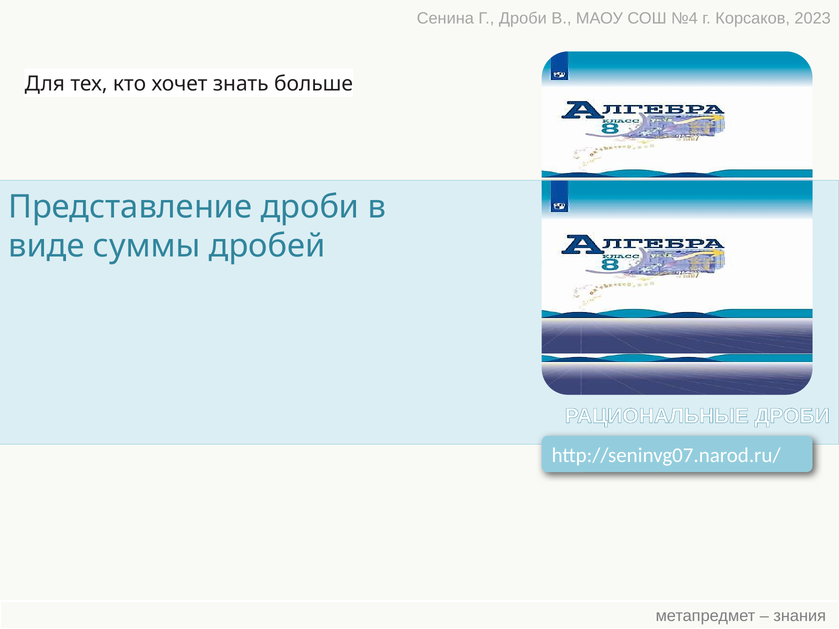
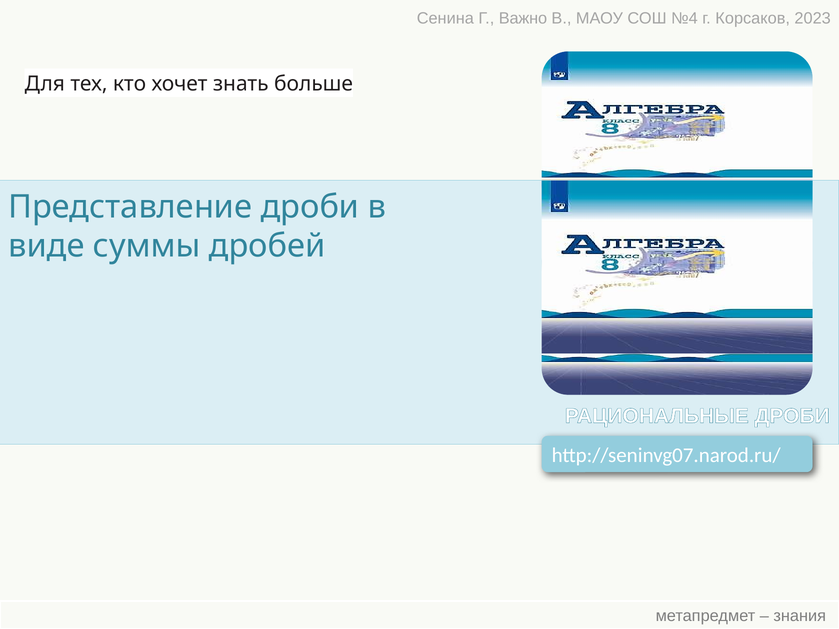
Г Дроби: Дроби -> Важно
